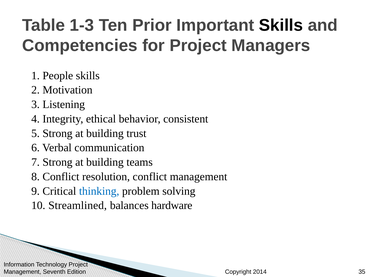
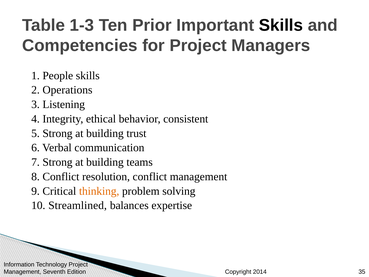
Motivation: Motivation -> Operations
thinking colour: blue -> orange
hardware: hardware -> expertise
